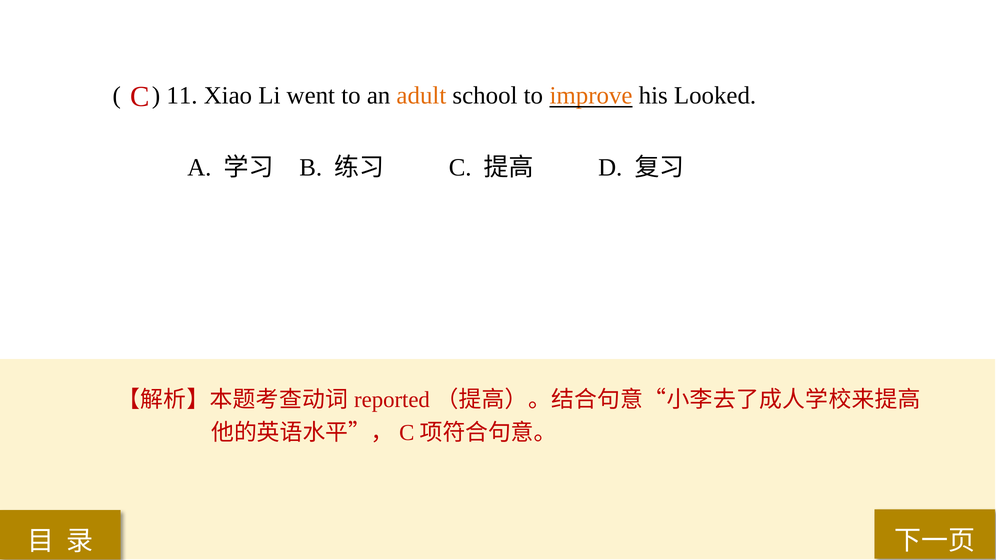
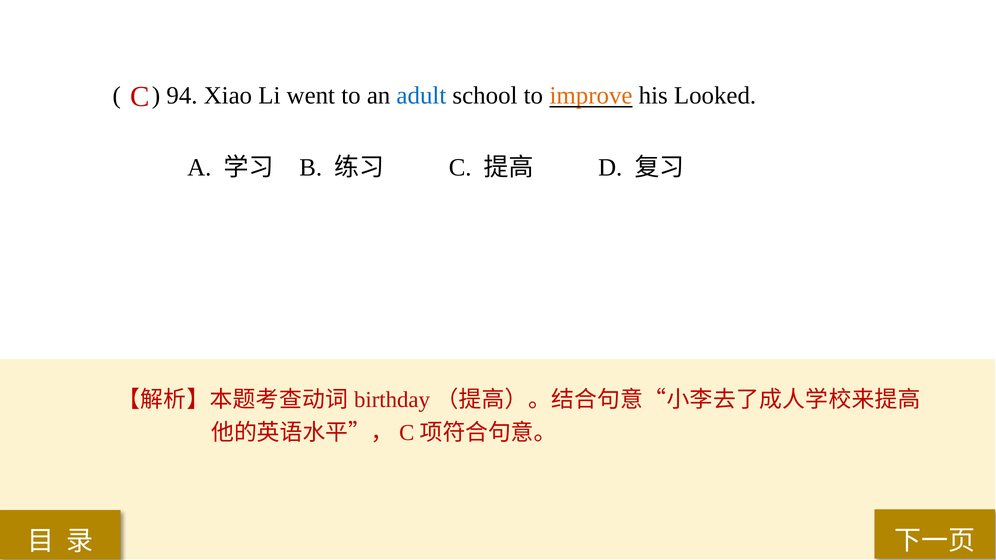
11: 11 -> 94
adult colour: orange -> blue
reported: reported -> birthday
